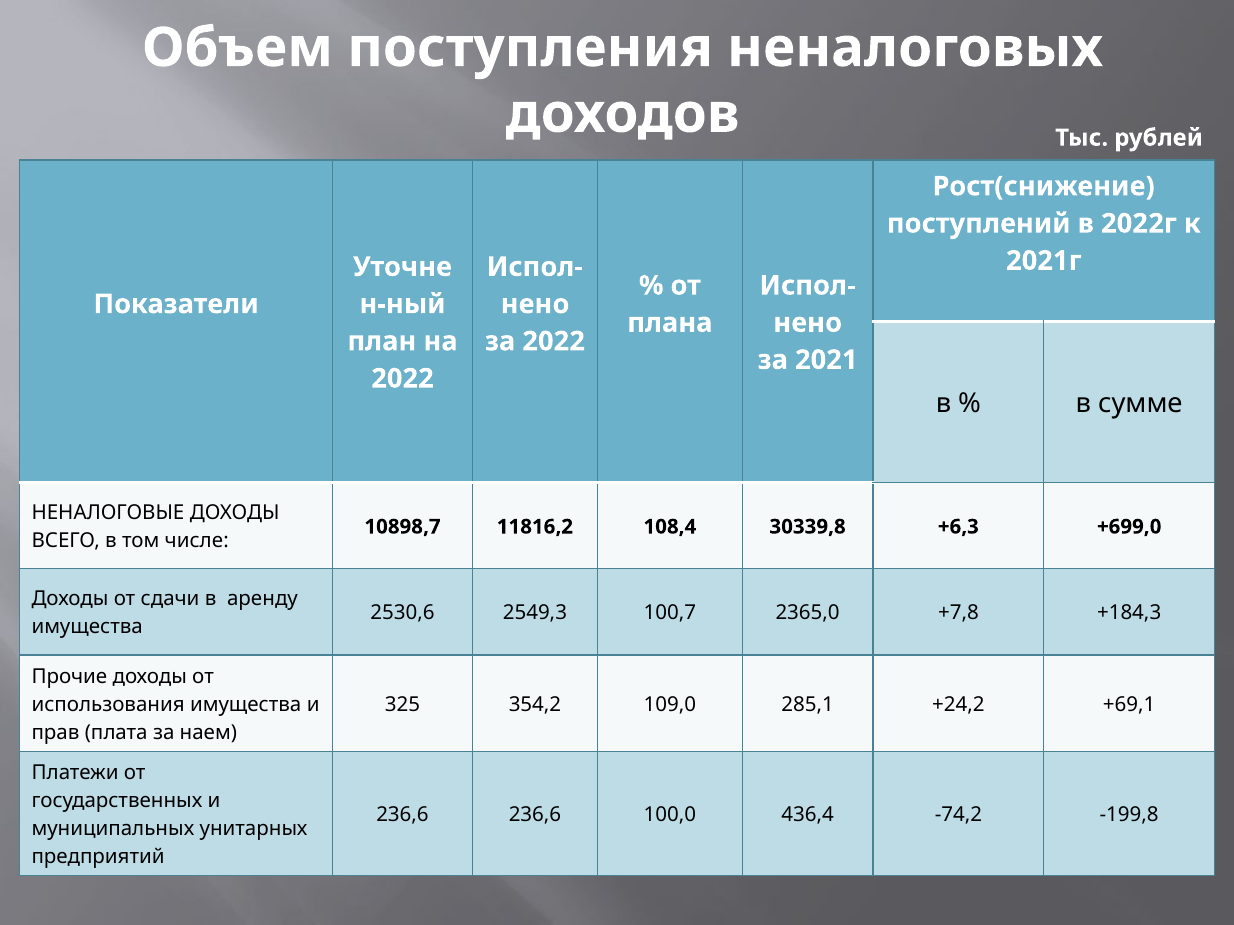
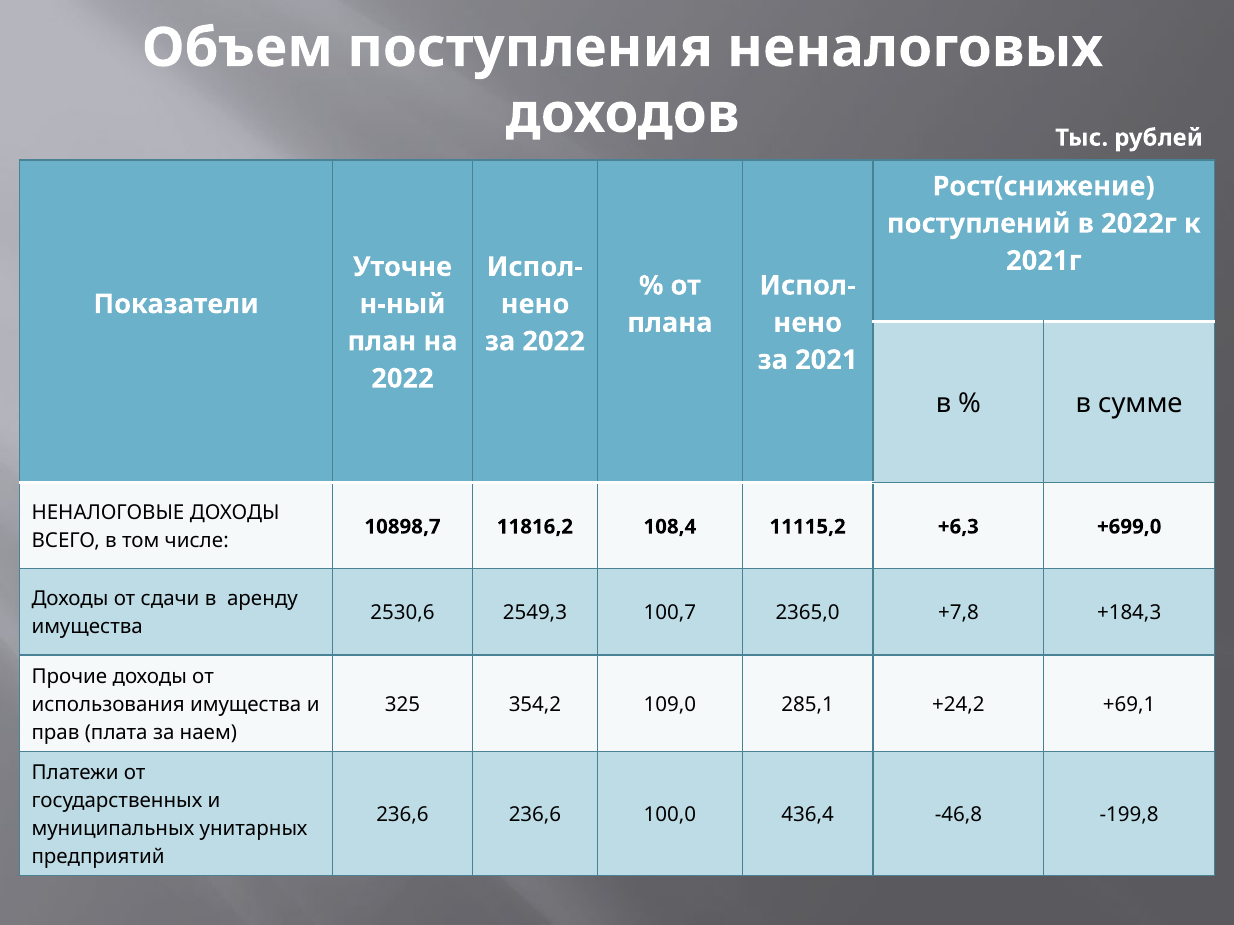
30339,8: 30339,8 -> 11115,2
-74,2: -74,2 -> -46,8
